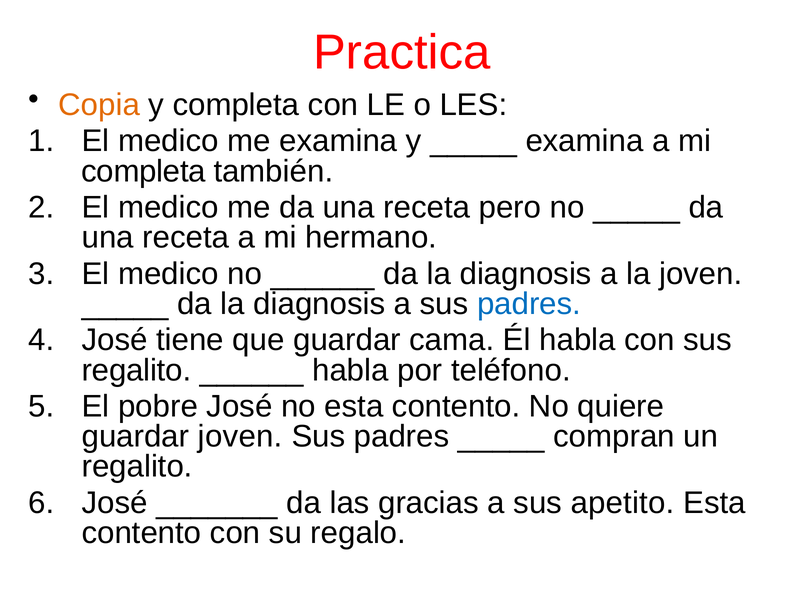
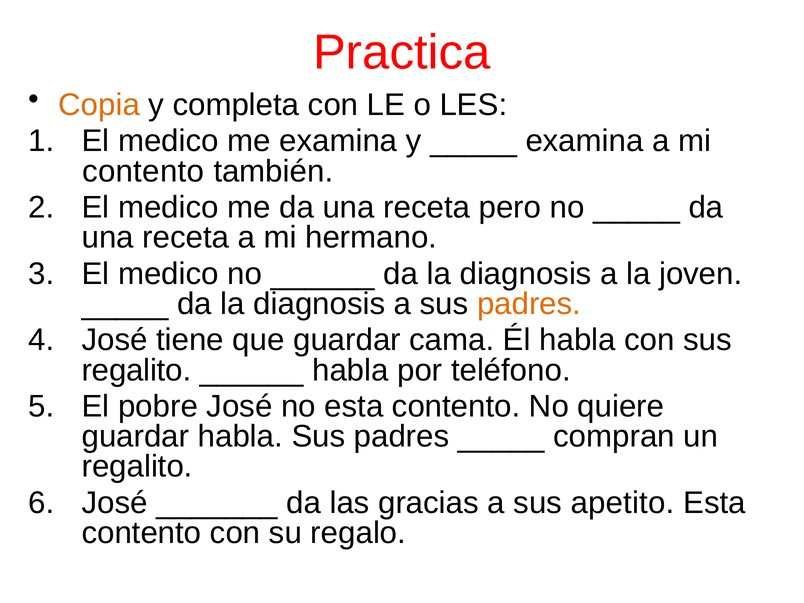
completa at (143, 171): completa -> contento
padres at (529, 304) colour: blue -> orange
guardar joven: joven -> habla
